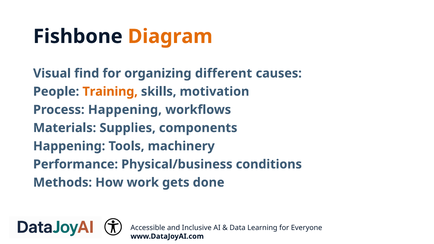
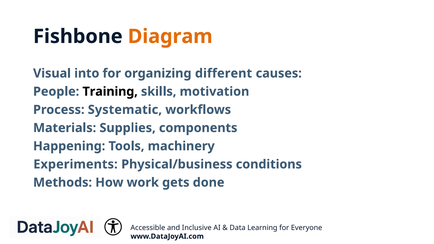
find: find -> into
Training colour: orange -> black
Process Happening: Happening -> Systematic
Performance: Performance -> Experiments
